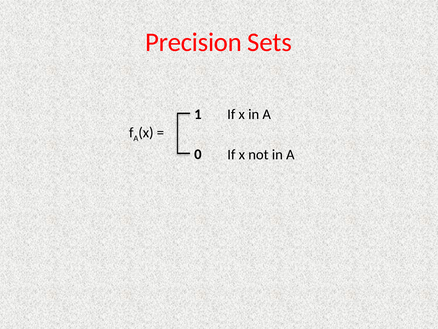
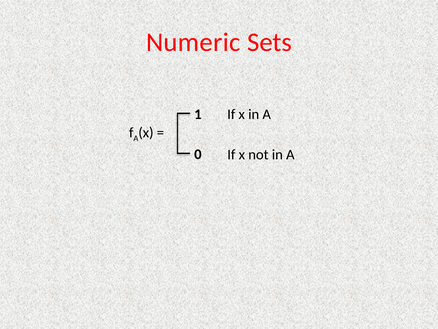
Precision: Precision -> Numeric
